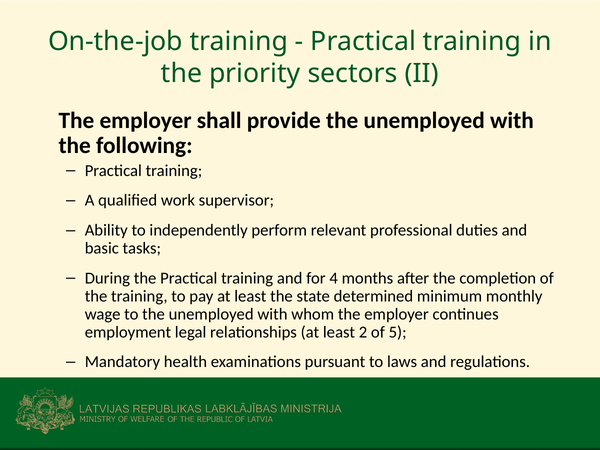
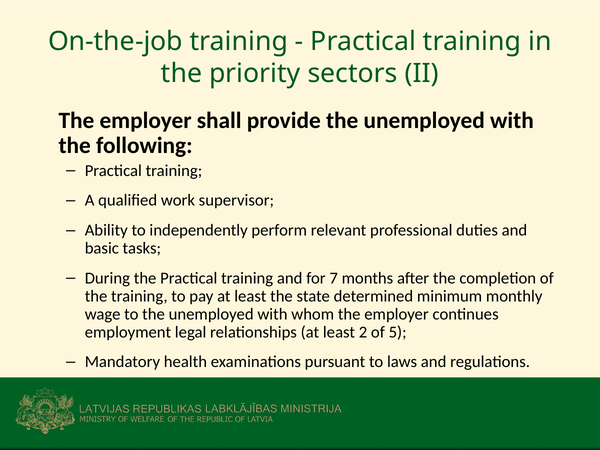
4: 4 -> 7
